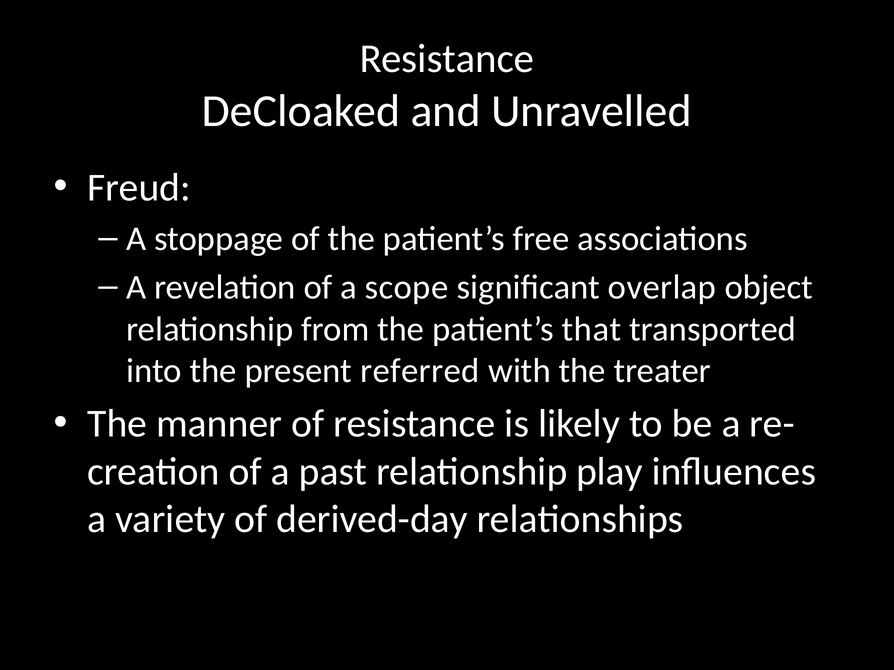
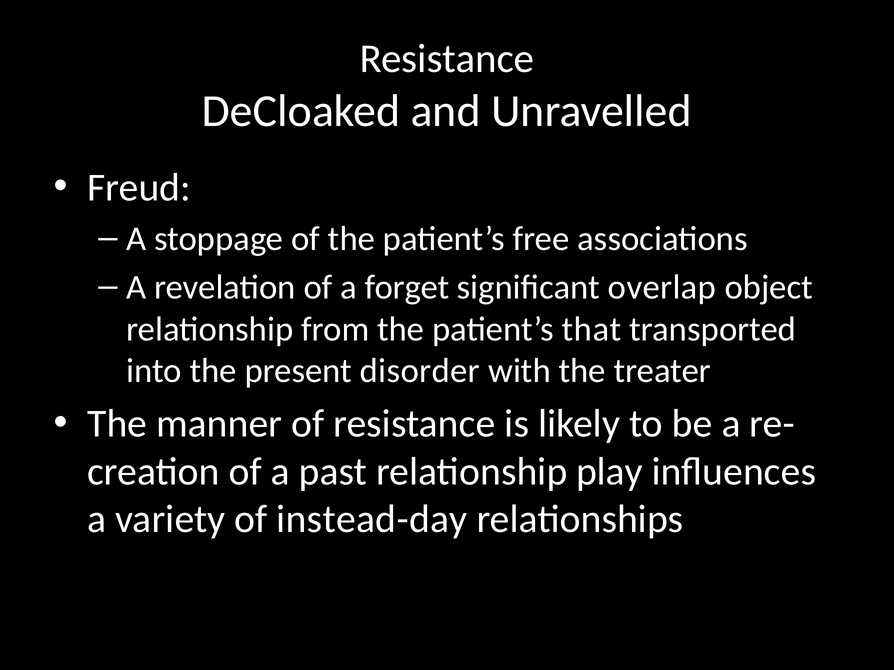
scope: scope -> forget
referred: referred -> disorder
derived-day: derived-day -> instead-day
